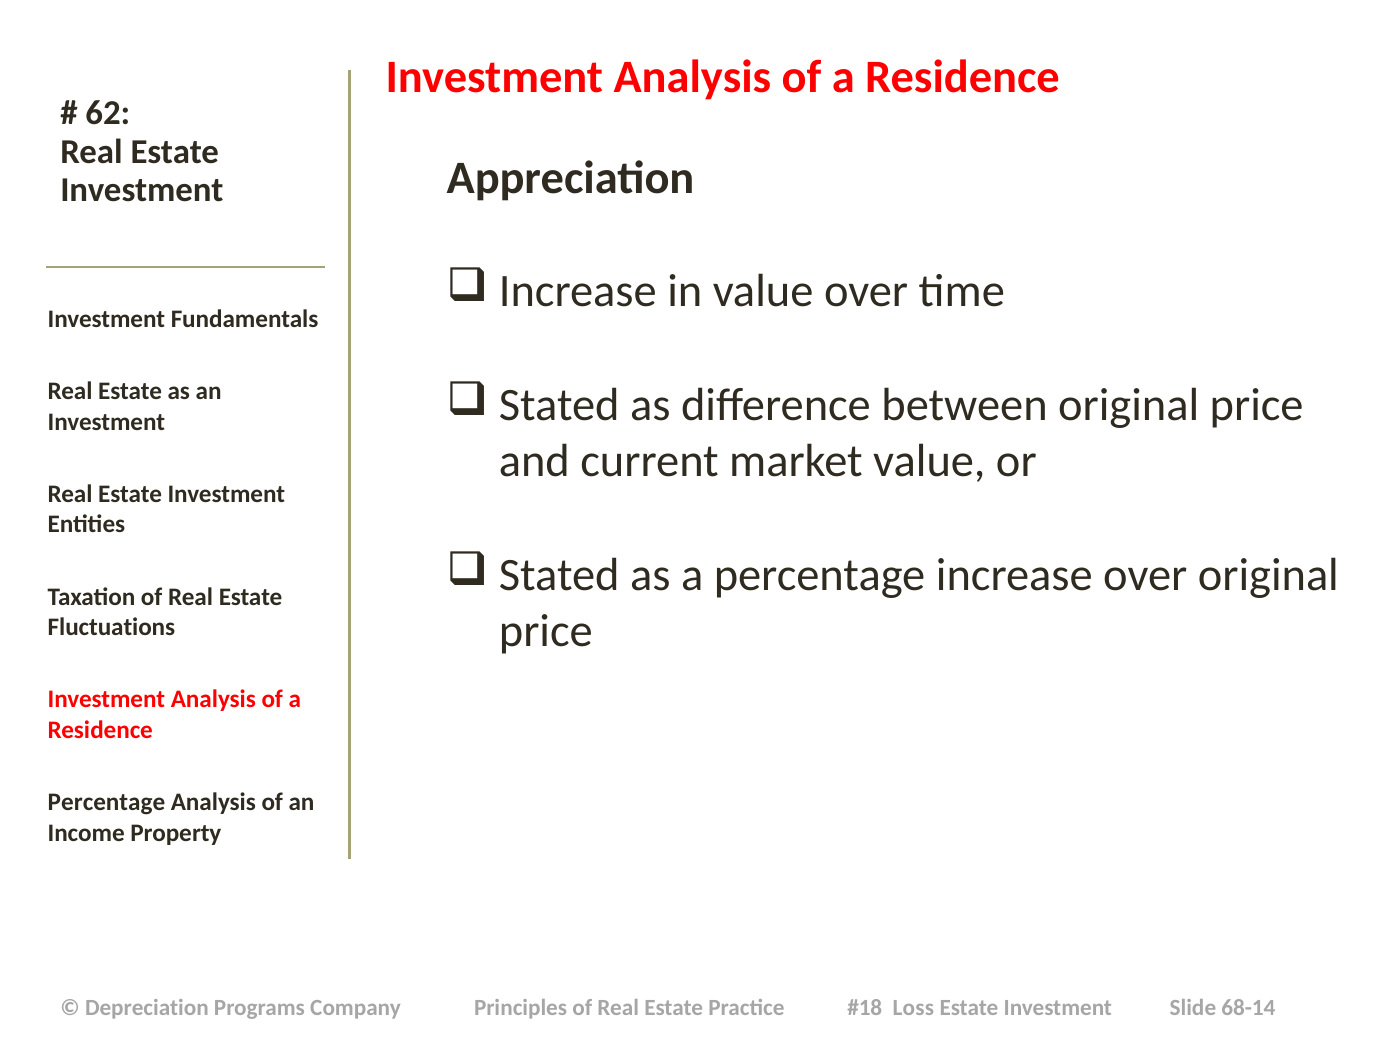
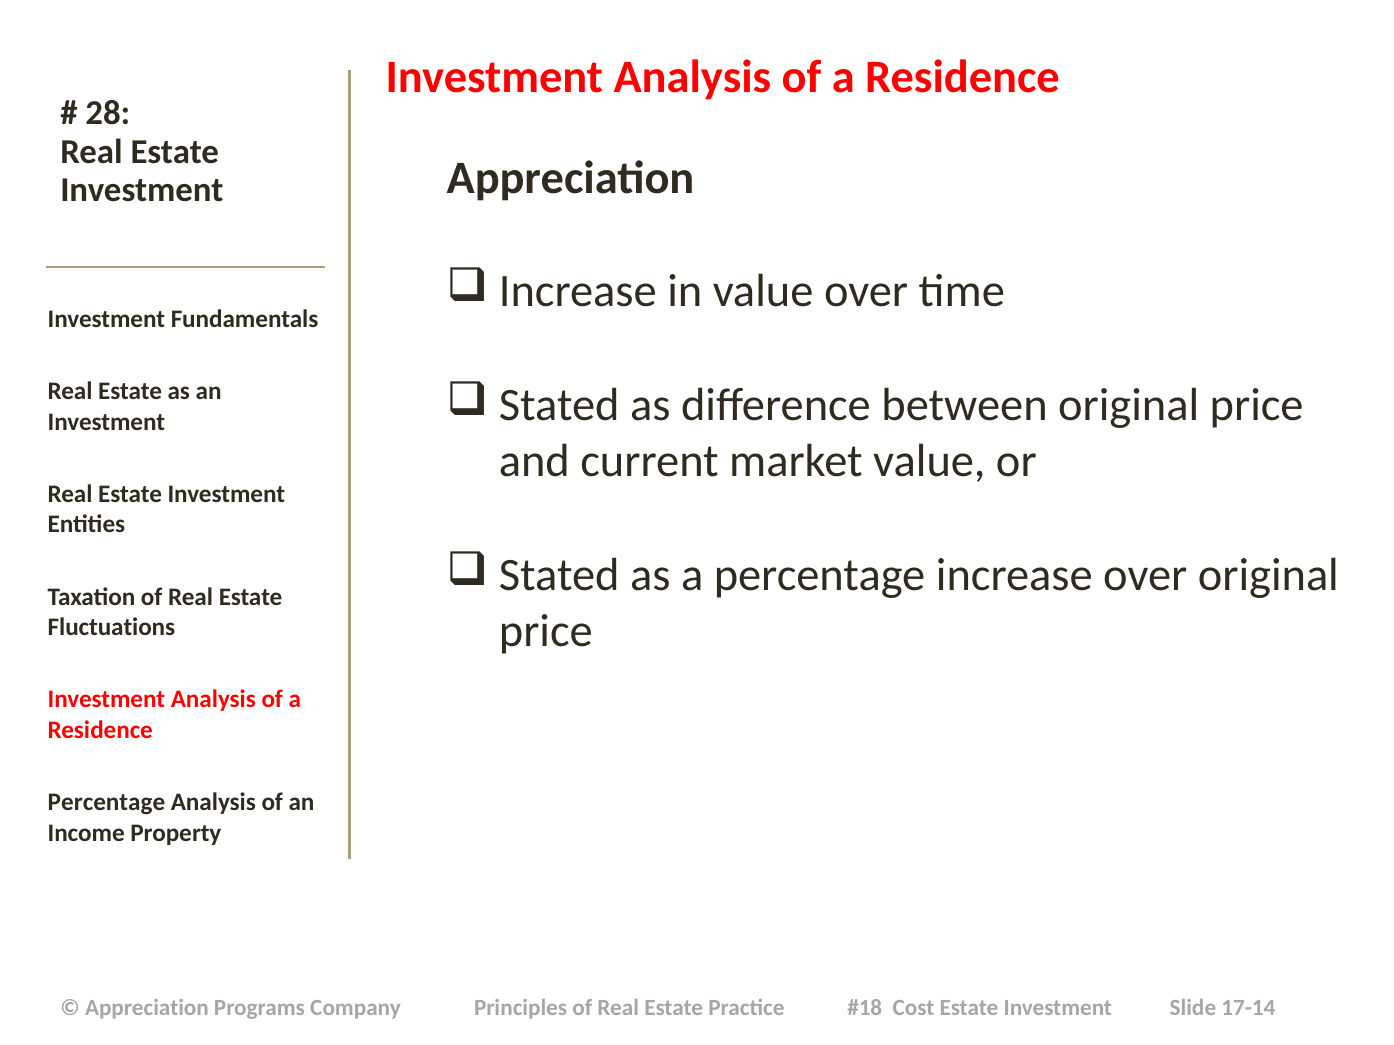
62: 62 -> 28
Depreciation at (147, 1009): Depreciation -> Appreciation
Loss: Loss -> Cost
68-14: 68-14 -> 17-14
